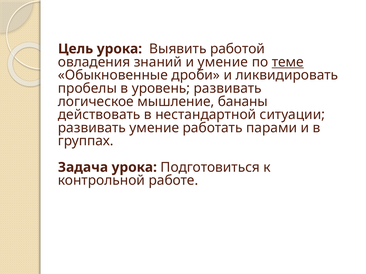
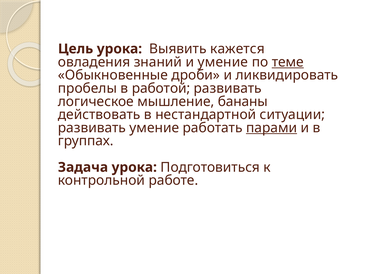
работой: работой -> кажется
уровень: уровень -> работой
парами underline: none -> present
